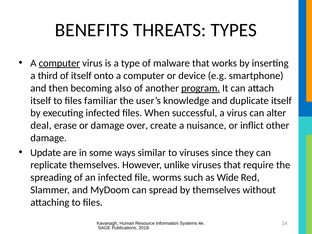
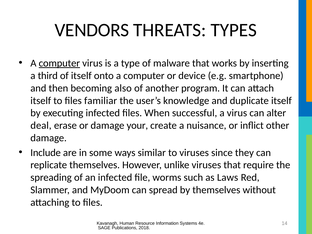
BENEFITS: BENEFITS -> VENDORS
program underline: present -> none
over: over -> your
Update: Update -> Include
Wide: Wide -> Laws
